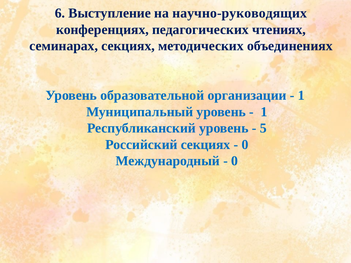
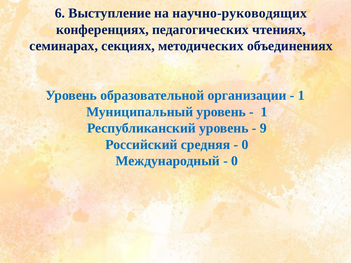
5: 5 -> 9
Российский секциях: секциях -> средняя
